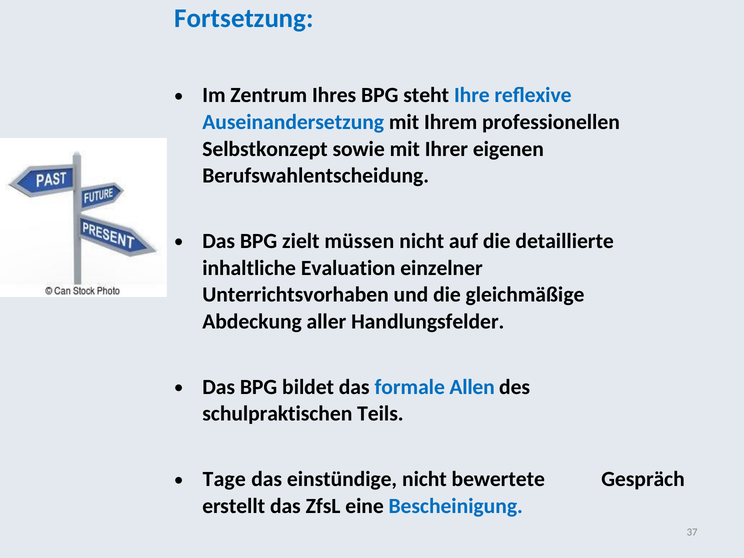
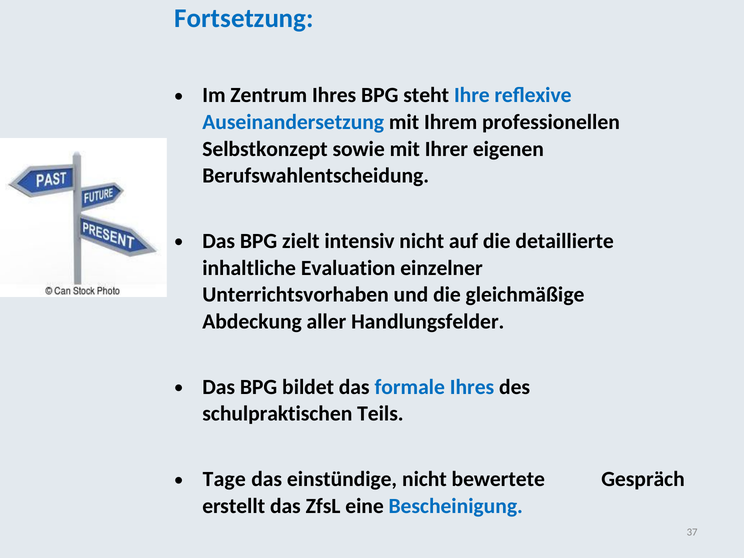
müssen: müssen -> intensiv
formale Allen: Allen -> Ihres
